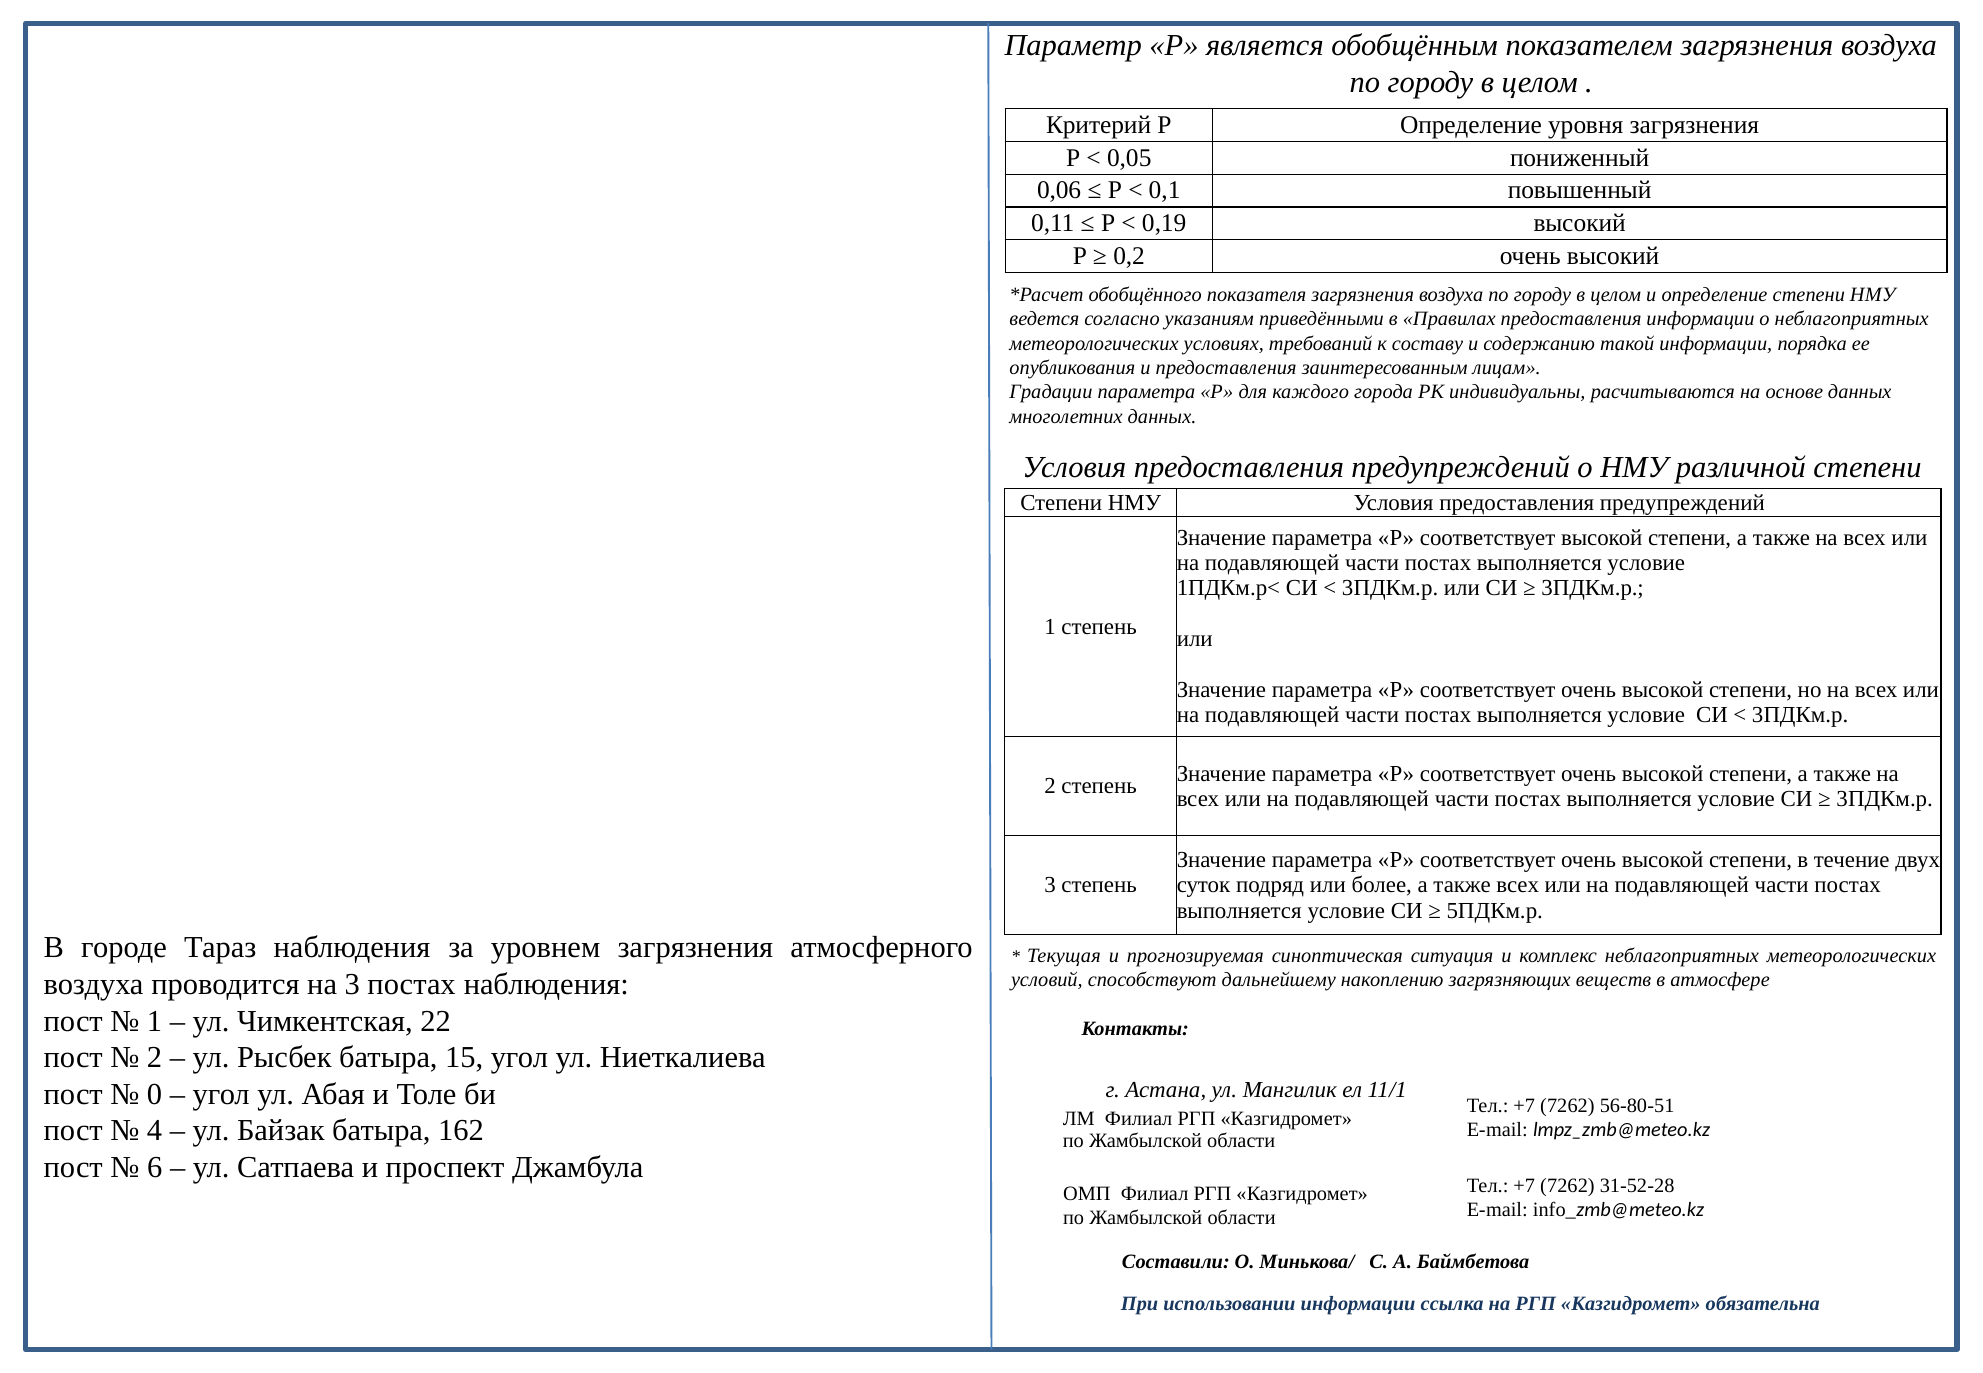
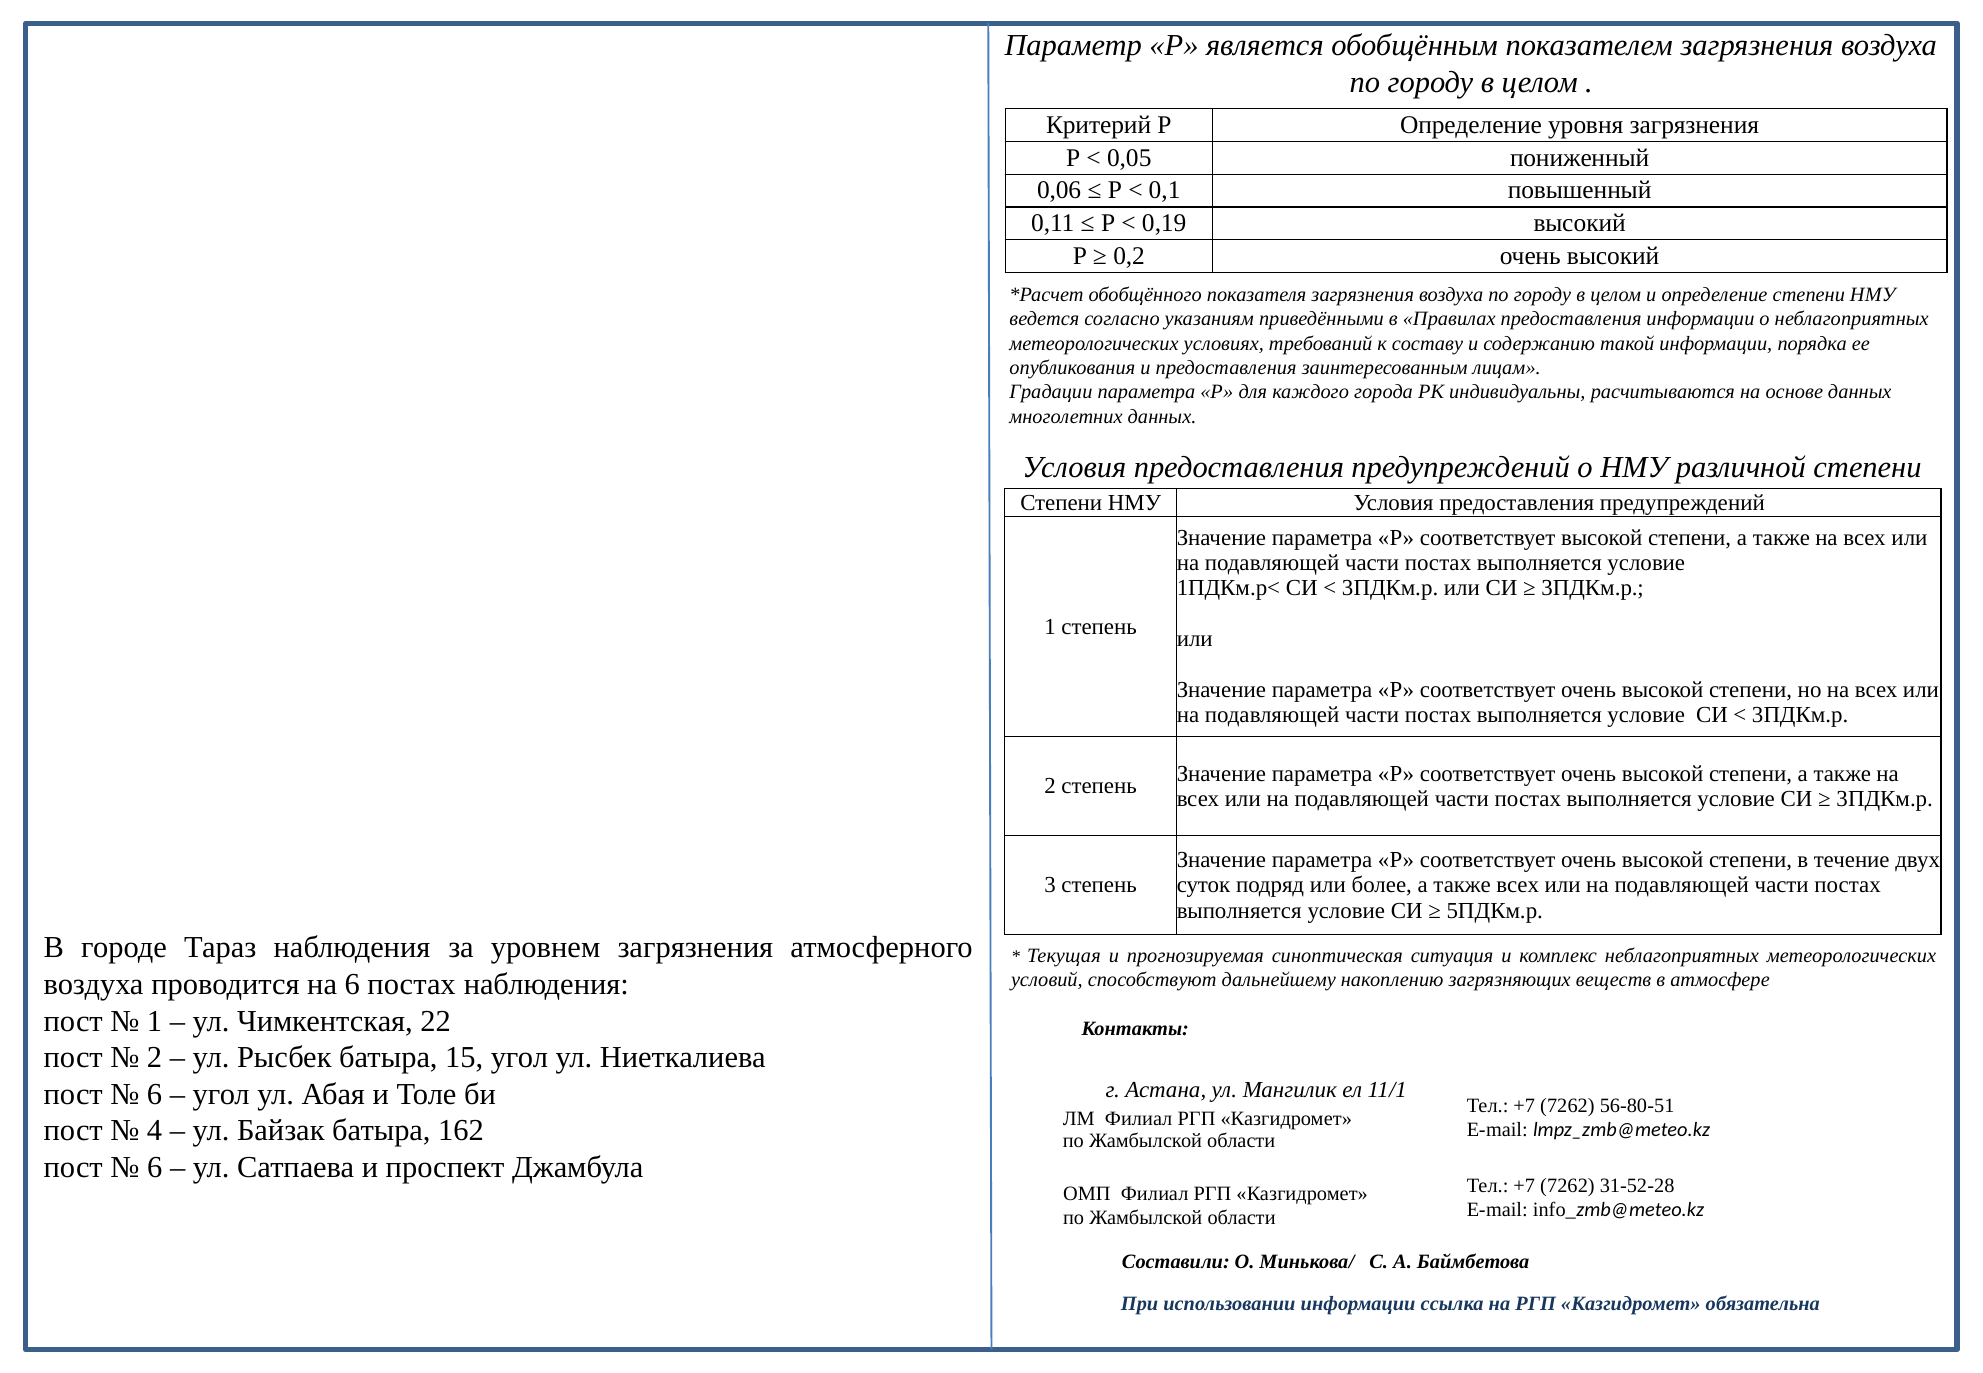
на 3: 3 -> 6
0 at (155, 1094): 0 -> 6
